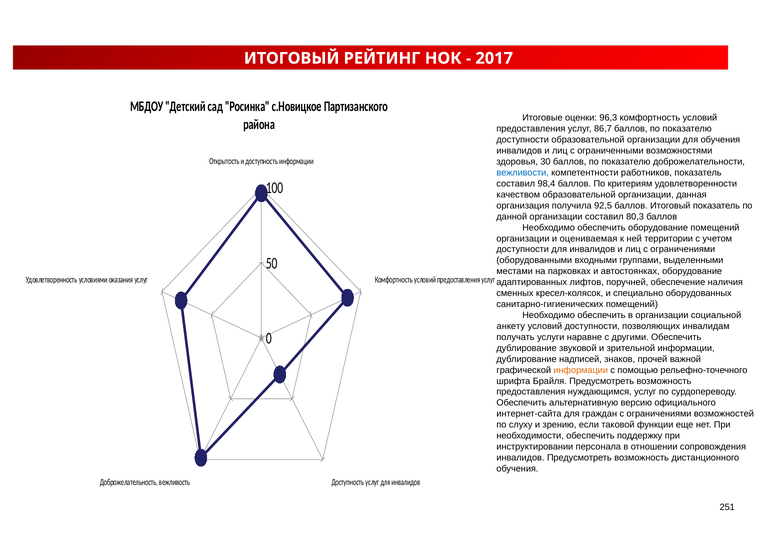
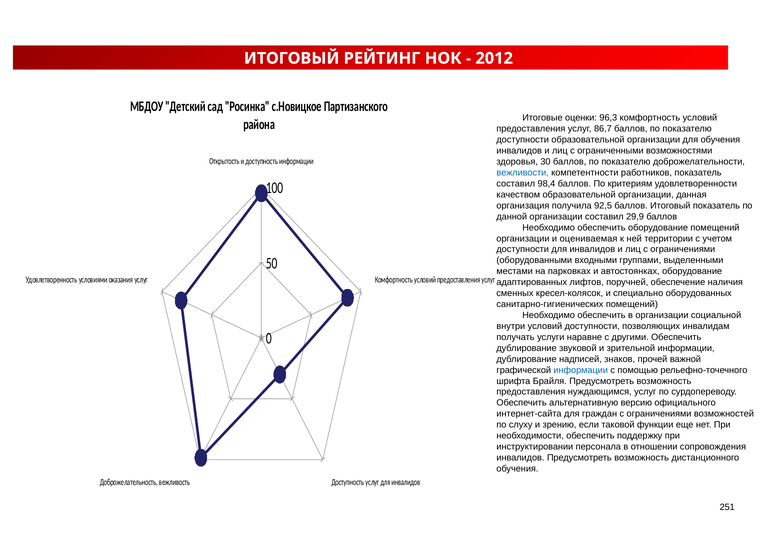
2017: 2017 -> 2012
80,3: 80,3 -> 29,9
анкету: анкету -> внутри
информации at (581, 371) colour: orange -> blue
